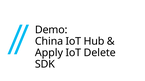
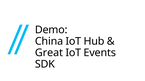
Apply: Apply -> Great
Delete: Delete -> Events
